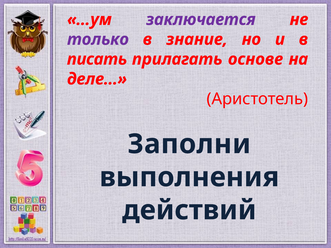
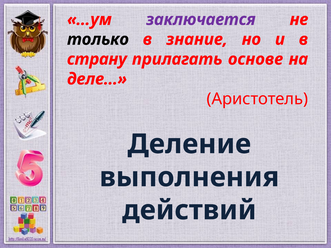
только colour: purple -> black
писать: писать -> страну
Заполни: Заполни -> Деление
